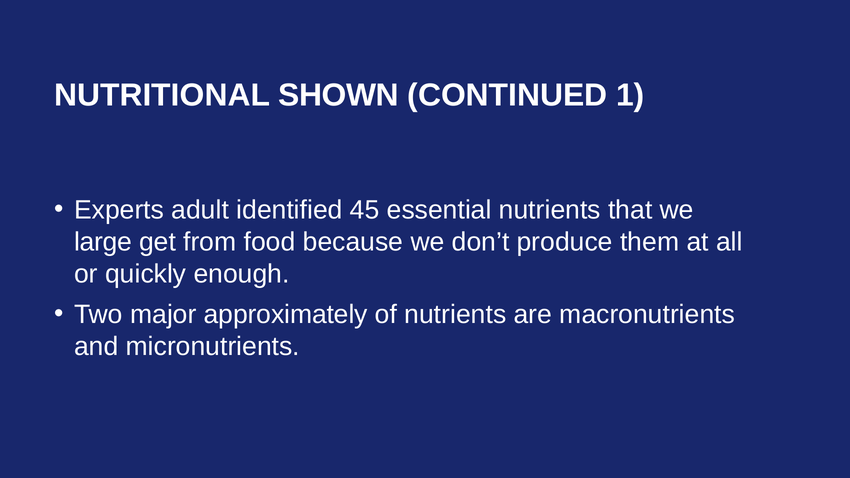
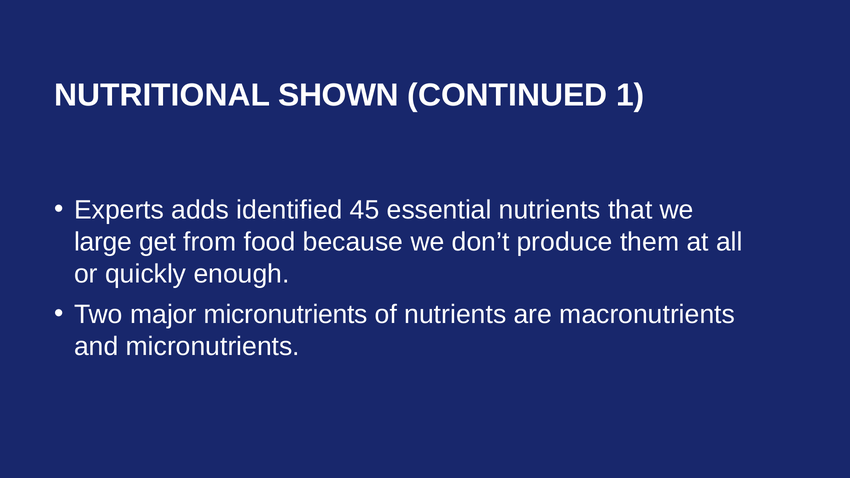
adult: adult -> adds
major approximately: approximately -> micronutrients
